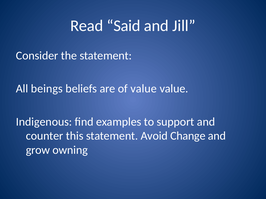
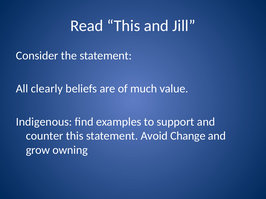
Read Said: Said -> This
beings: beings -> clearly
of value: value -> much
